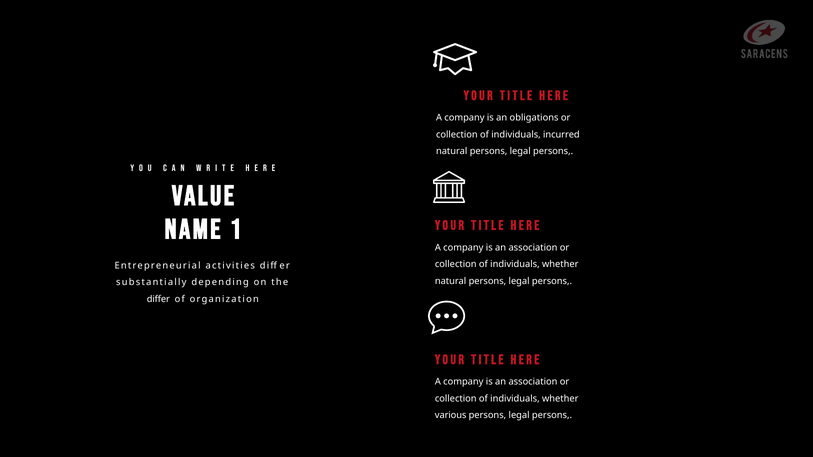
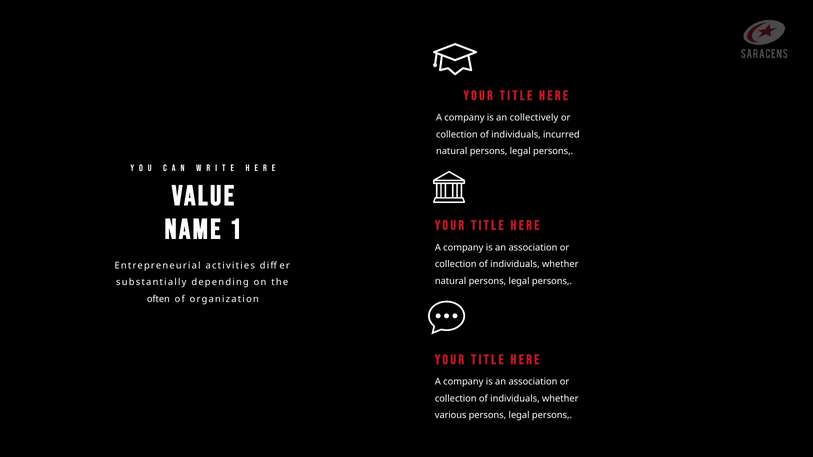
obligations: obligations -> collectively
differ: differ -> often
